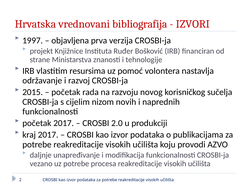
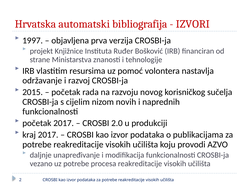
vrednovani: vrednovani -> automatski
